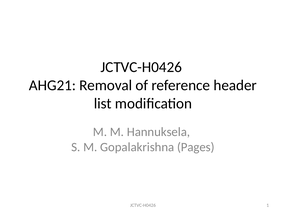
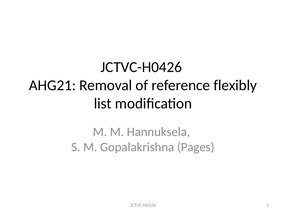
header: header -> flexibly
